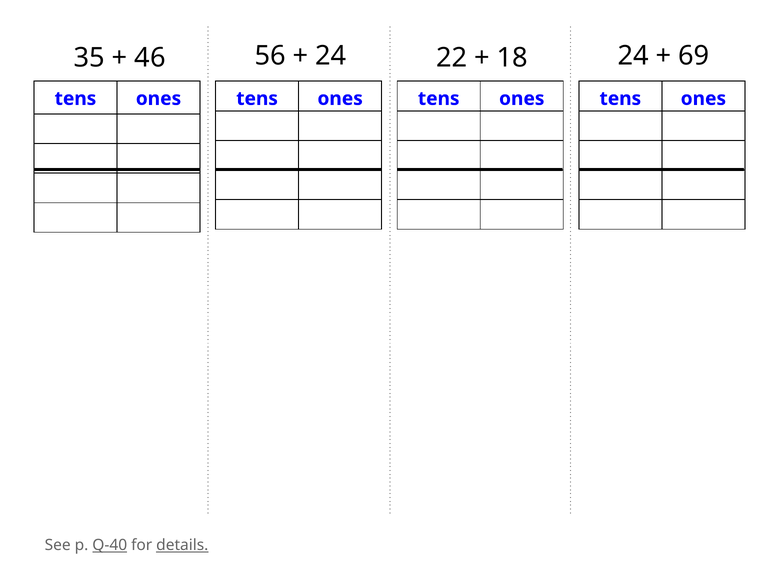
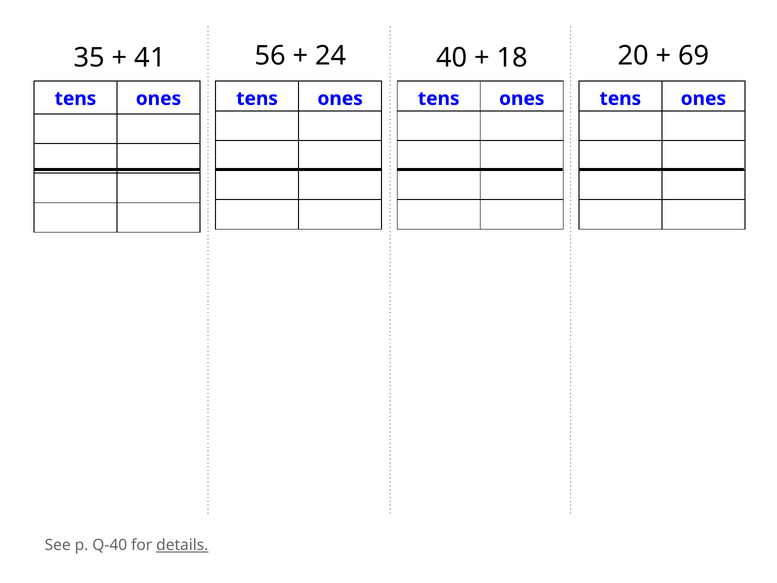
46: 46 -> 41
22: 22 -> 40
18 24: 24 -> 20
Q-40 underline: present -> none
